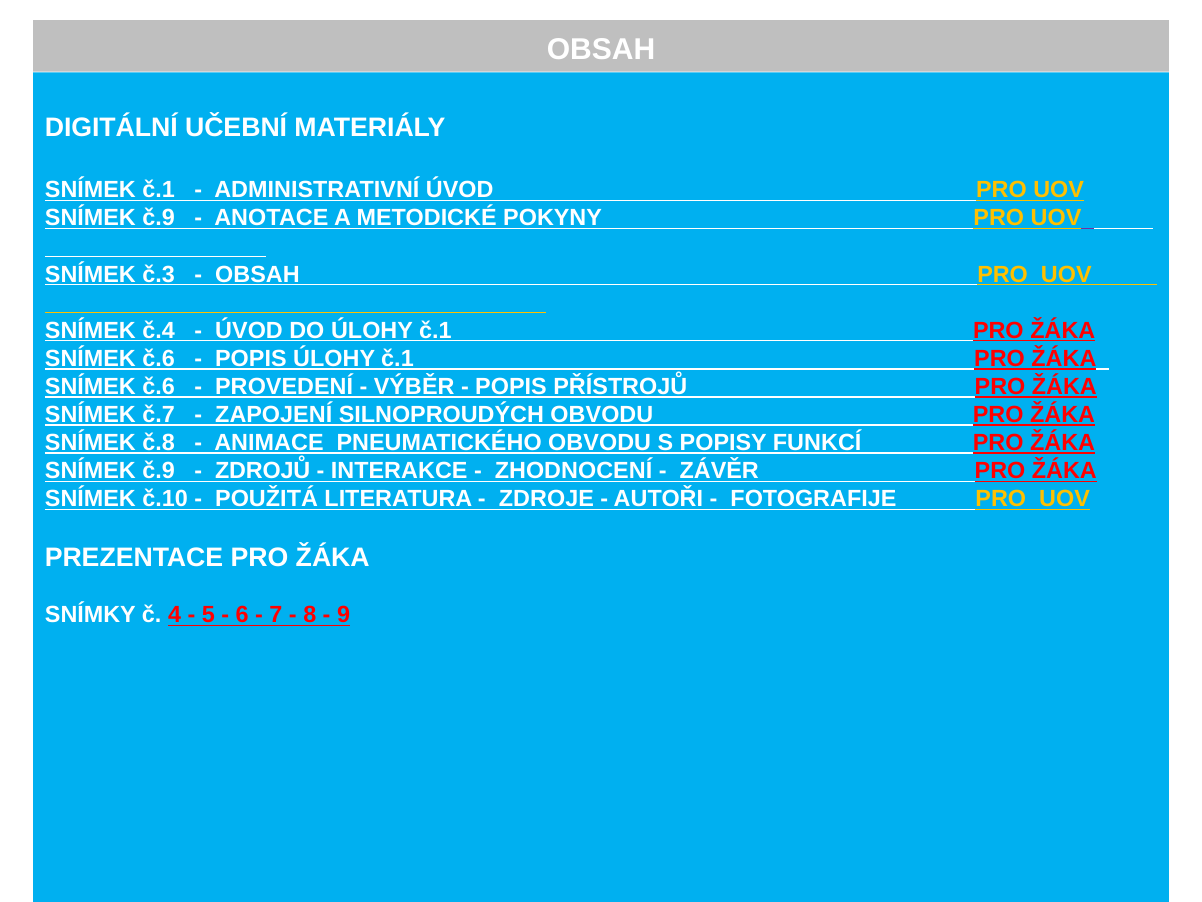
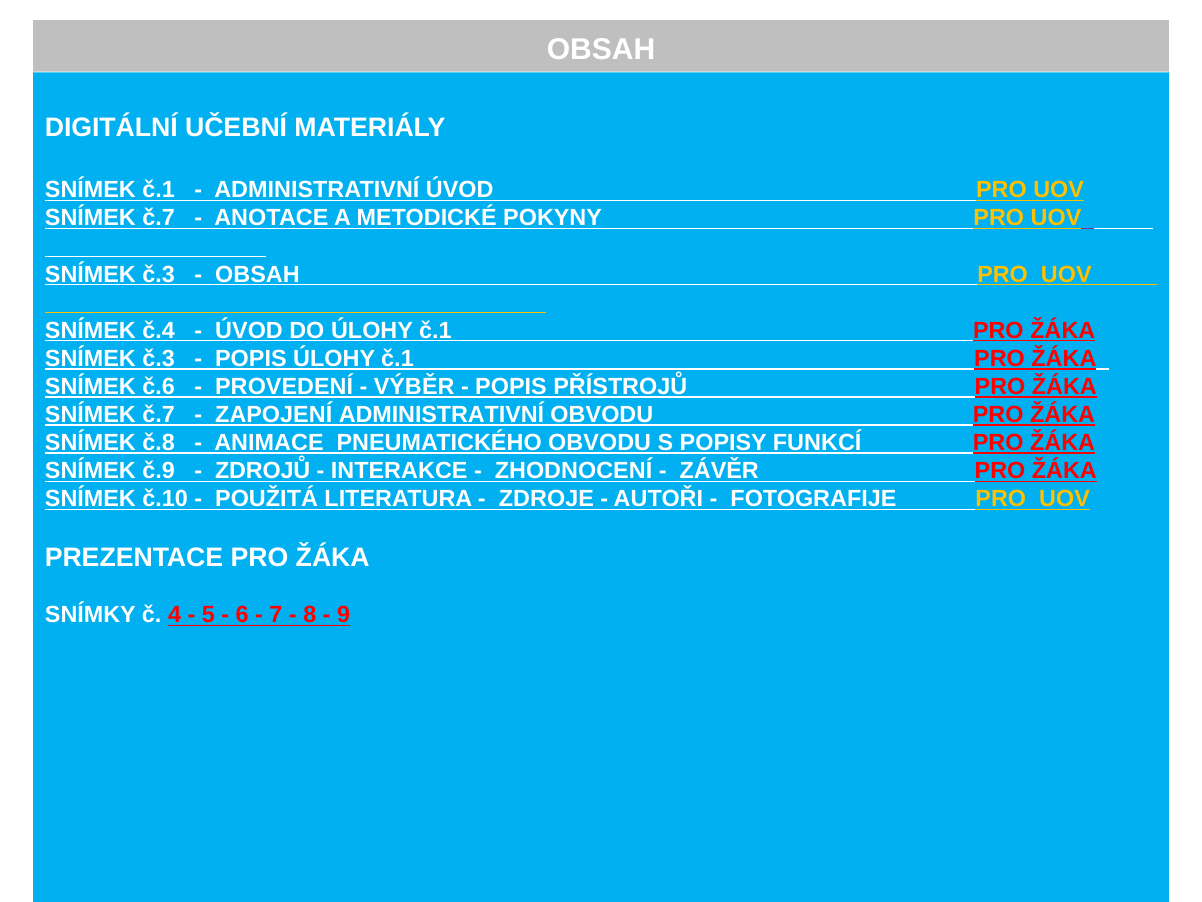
č.9 at (159, 218): č.9 -> č.7
č.6 at (159, 358): č.6 -> č.3
ZAPOJENÍ SILNOPROUDÝCH: SILNOPROUDÝCH -> ADMINISTRATIVNÍ
